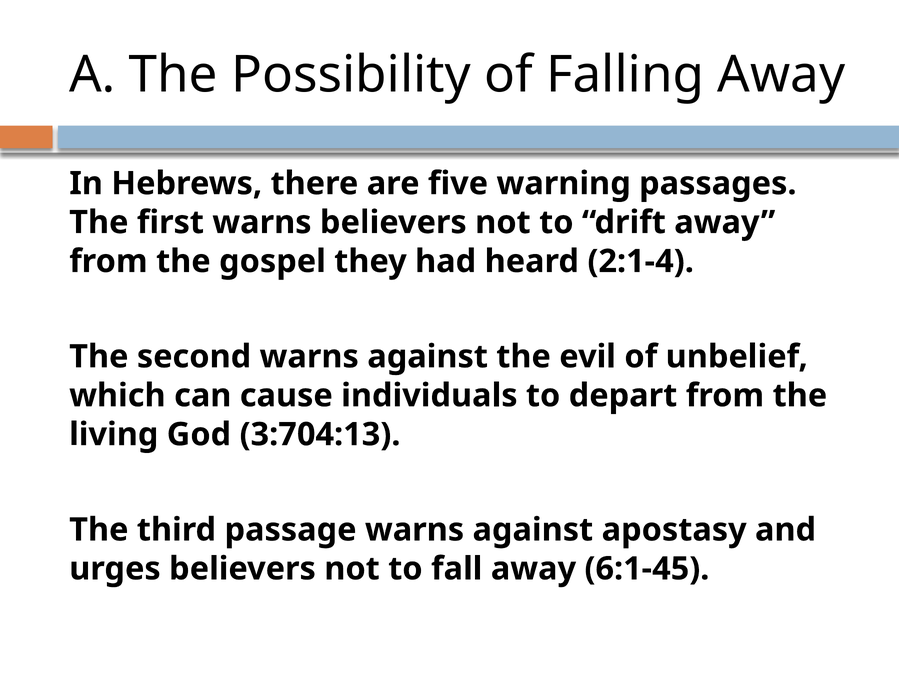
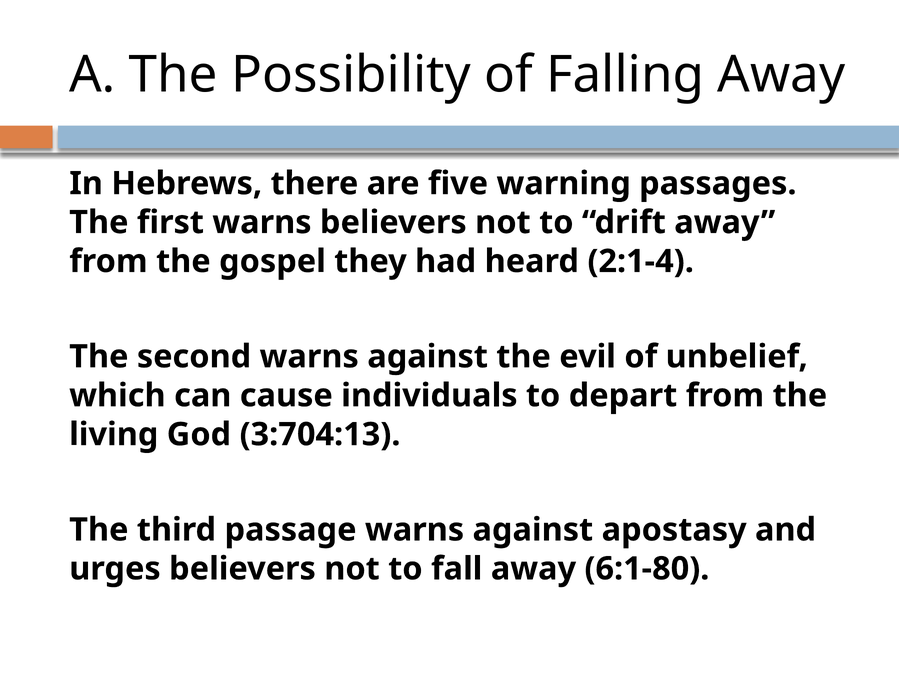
6:1-45: 6:1-45 -> 6:1-80
